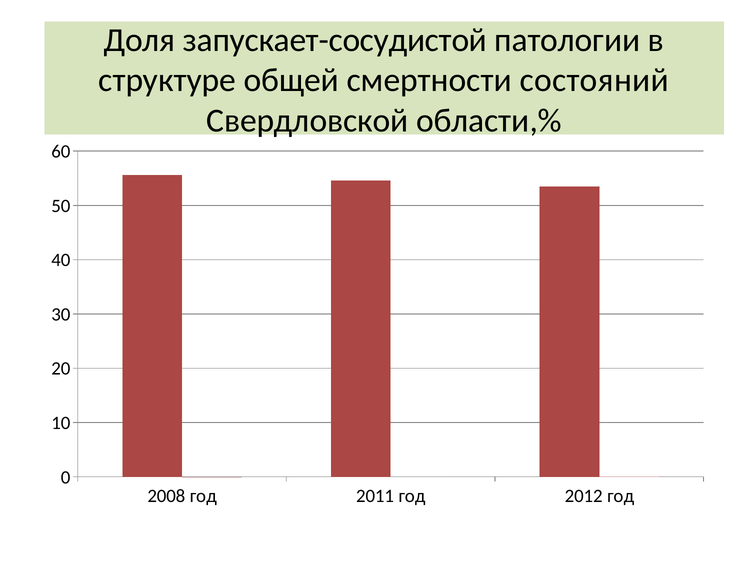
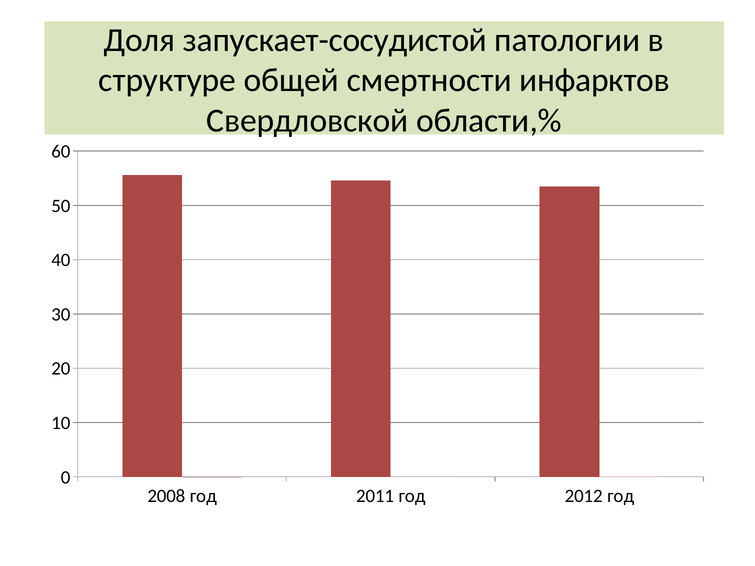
состояний: состояний -> инфарктов
